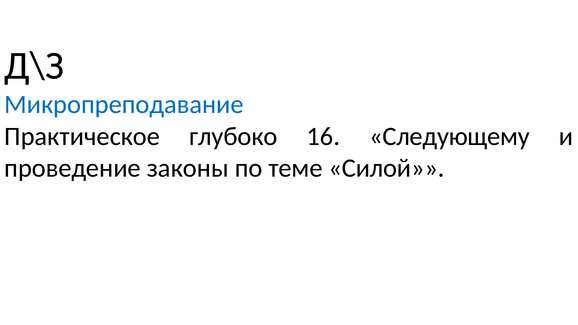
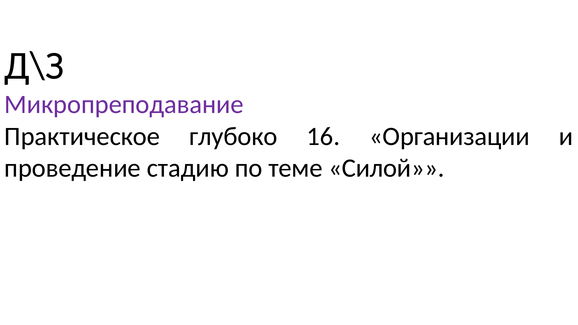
Микропреподавание colour: blue -> purple
Следующему: Следующему -> Организации
законы: законы -> стадию
